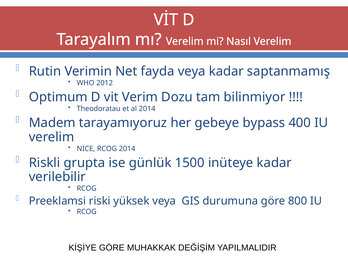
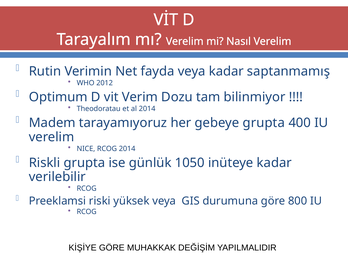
gebeye bypass: bypass -> grupta
1500: 1500 -> 1050
